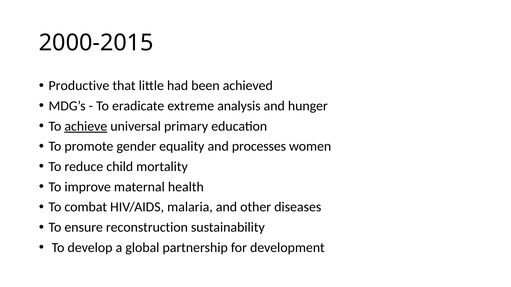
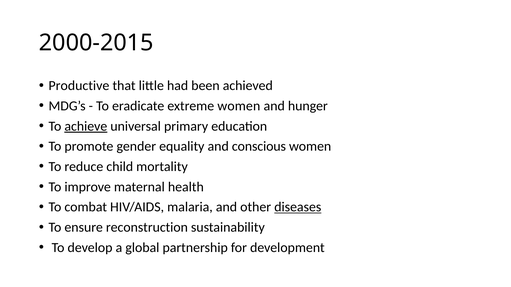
extreme analysis: analysis -> women
processes: processes -> conscious
diseases underline: none -> present
